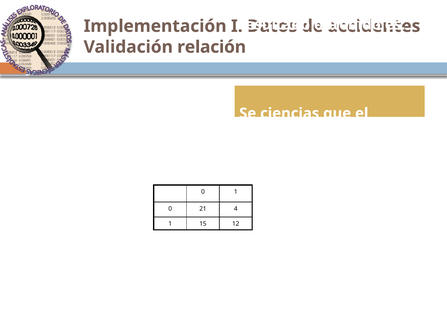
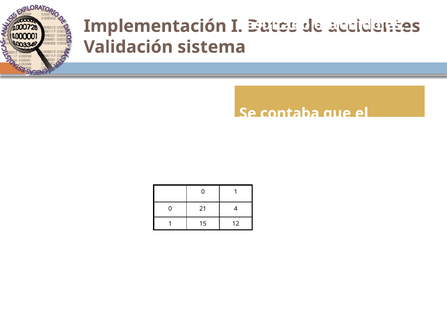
relación: relación -> sistema
ciencias: ciencias -> contaba
